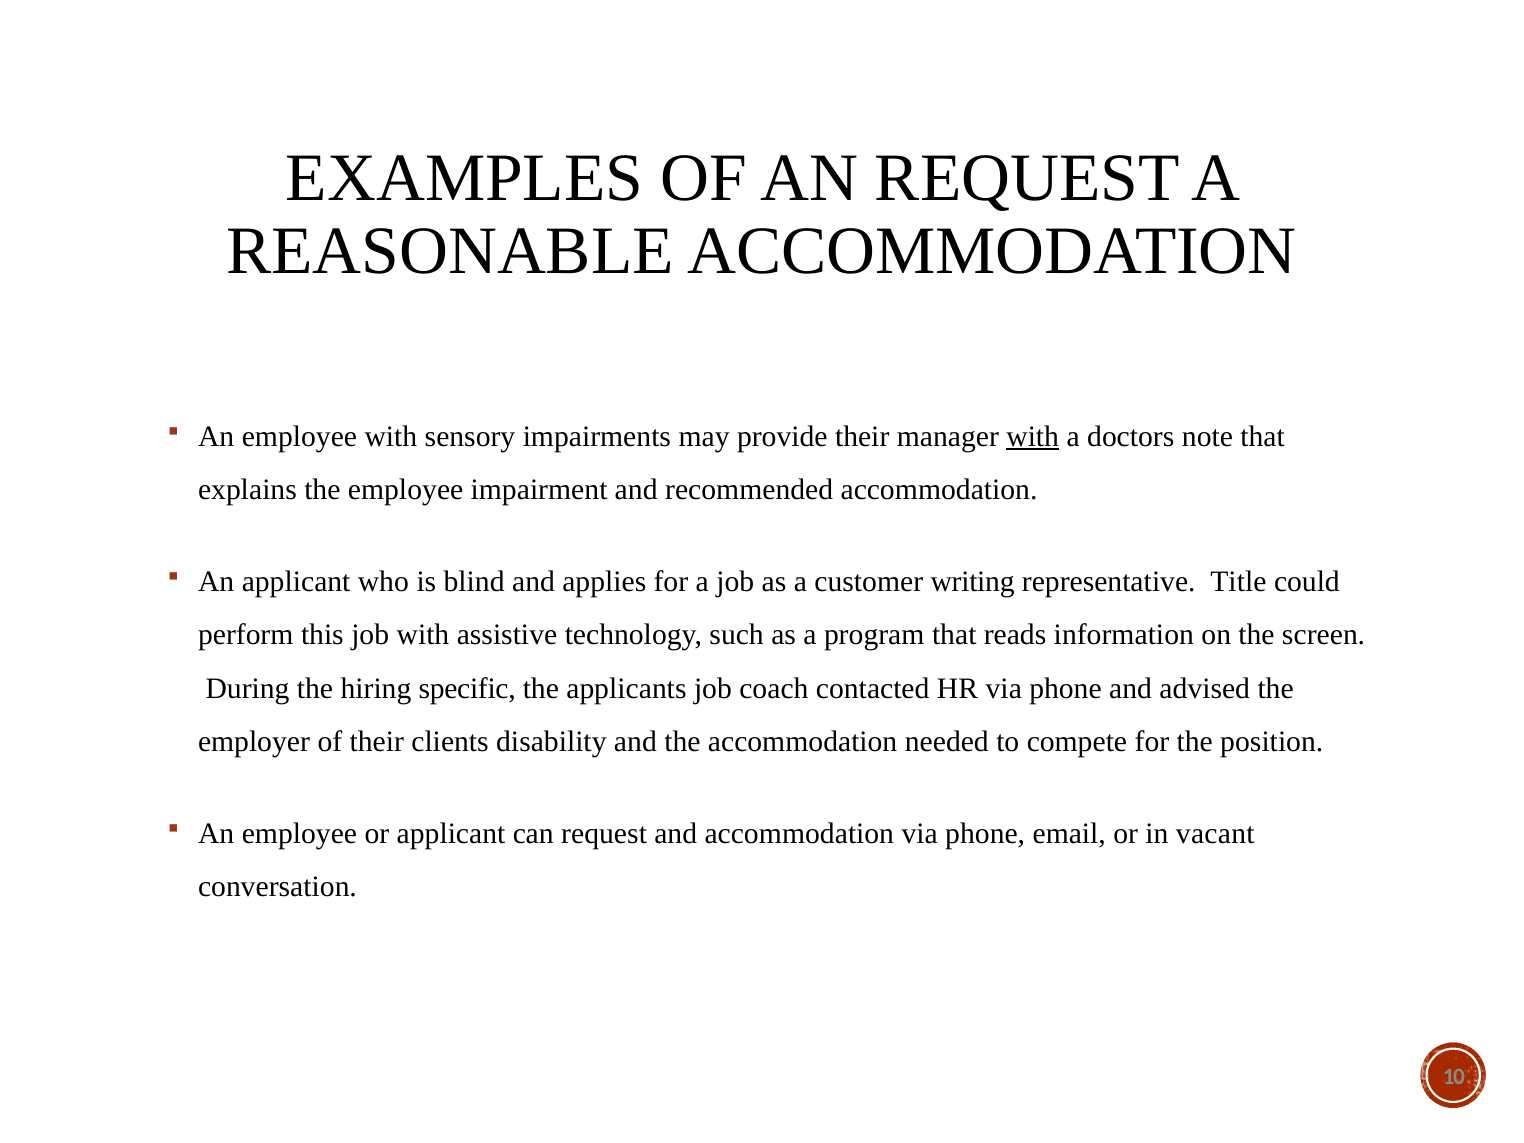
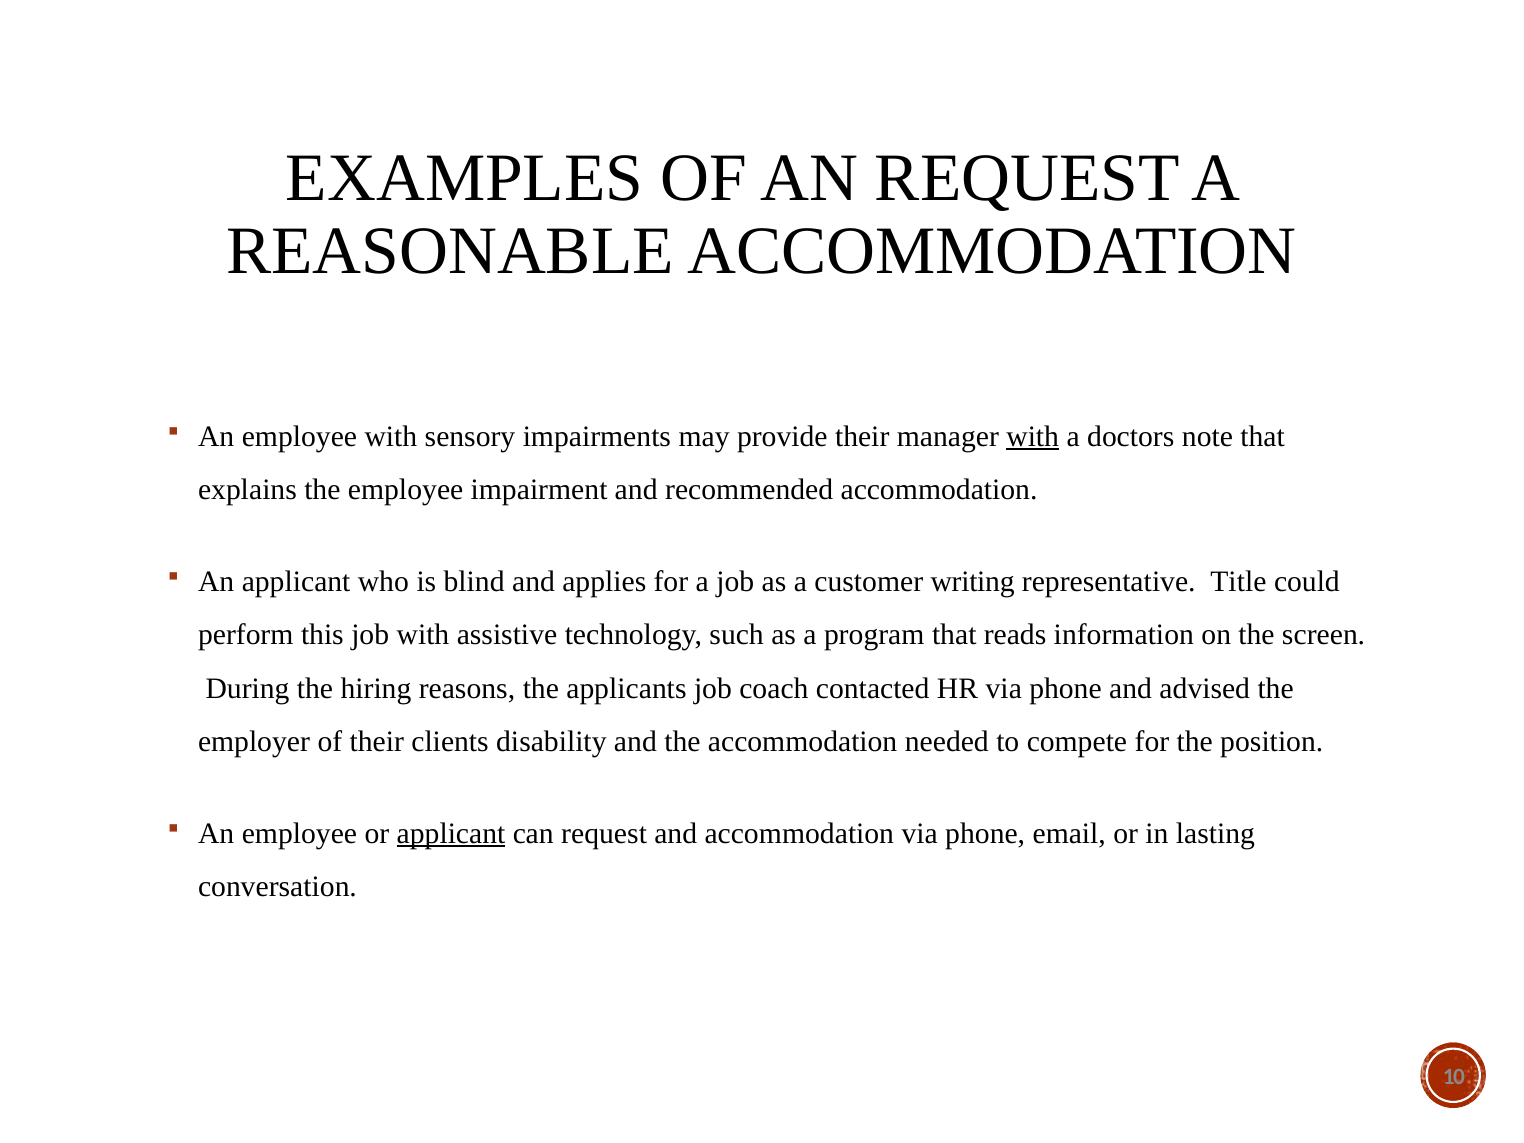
specific: specific -> reasons
applicant at (451, 834) underline: none -> present
vacant: vacant -> lasting
